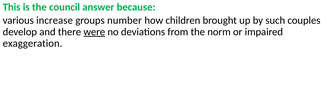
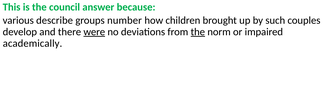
increase: increase -> describe
the at (198, 32) underline: none -> present
exaggeration: exaggeration -> academically
